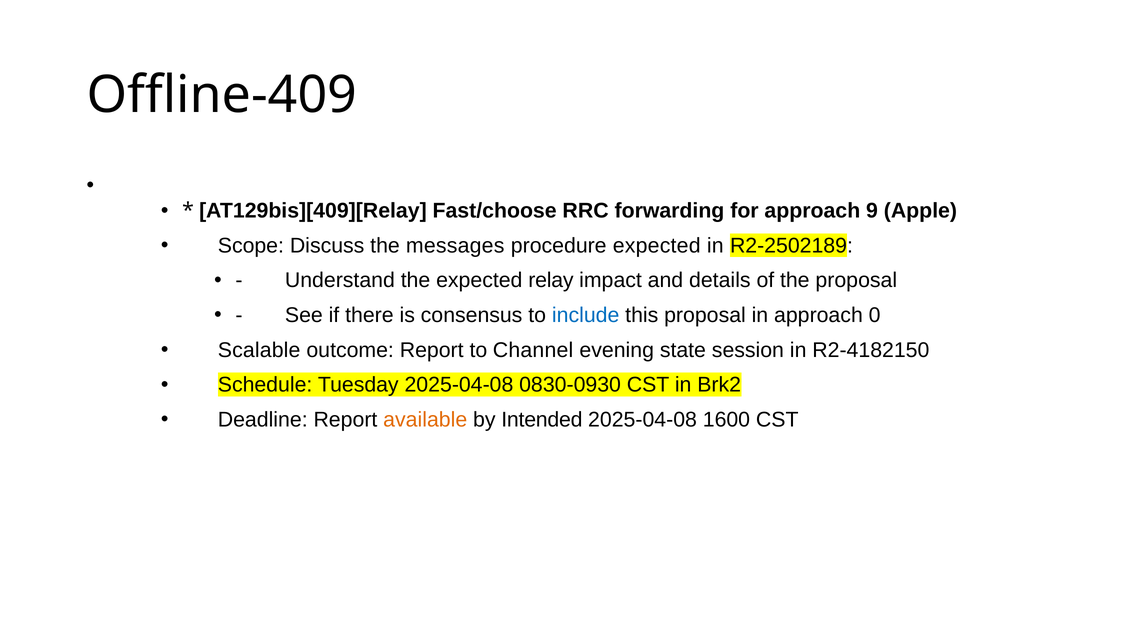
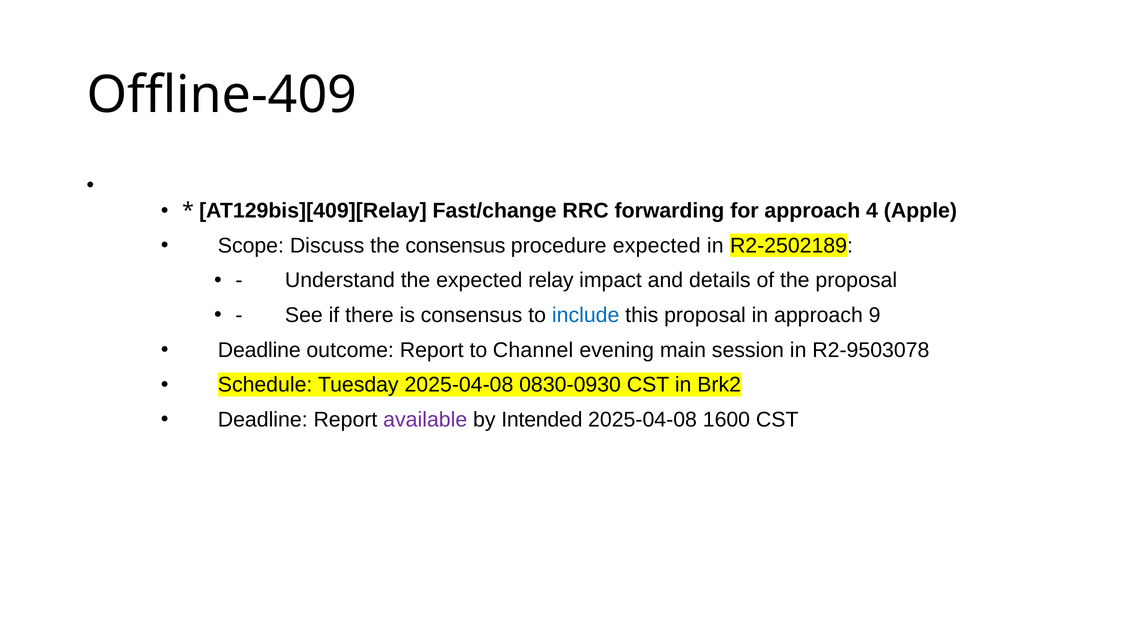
Fast/choose: Fast/choose -> Fast/change
9: 9 -> 4
the messages: messages -> consensus
0: 0 -> 9
Scalable at (259, 350): Scalable -> Deadline
state: state -> main
R2-4182150: R2-4182150 -> R2-9503078
available colour: orange -> purple
